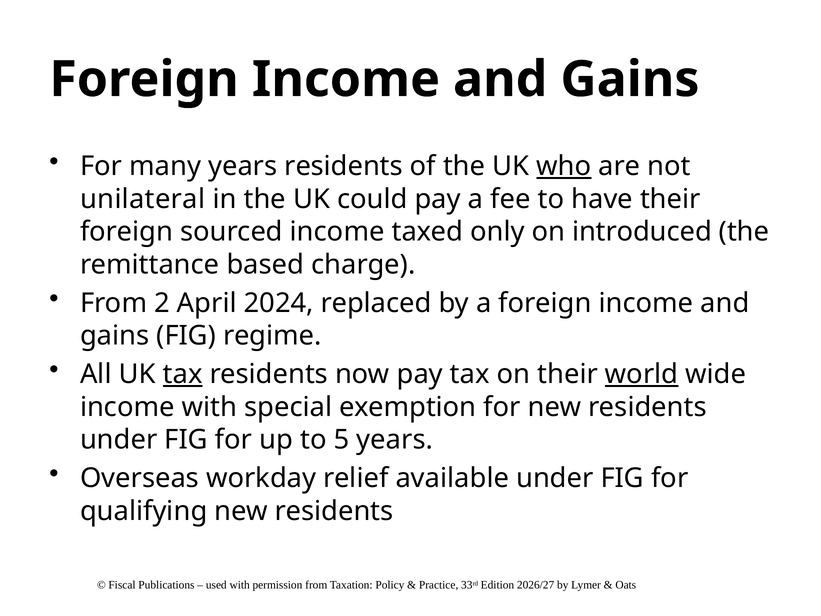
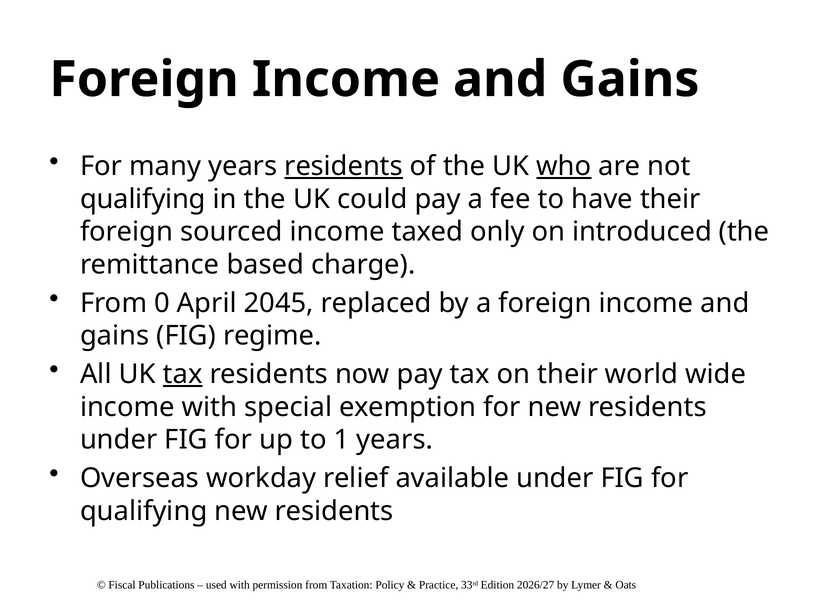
residents at (344, 166) underline: none -> present
unilateral at (143, 199): unilateral -> qualifying
2: 2 -> 0
2024: 2024 -> 2045
world underline: present -> none
5: 5 -> 1
